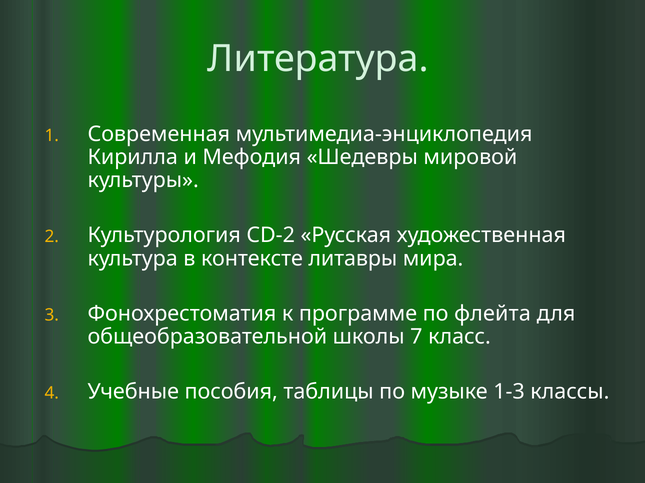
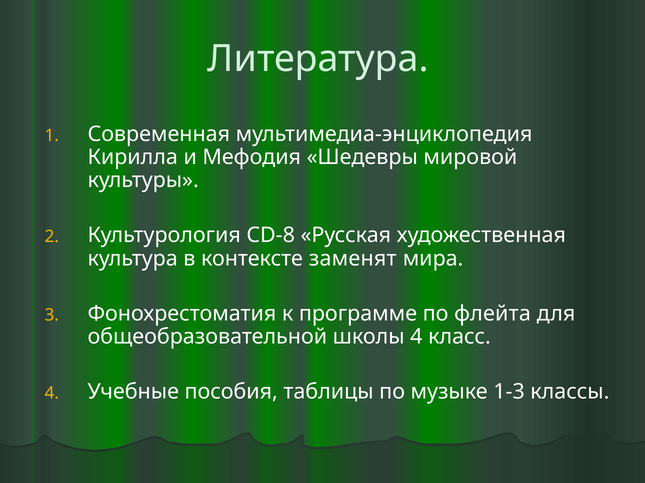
CD-2: CD-2 -> CD-8
литавры: литавры -> заменят
школы 7: 7 -> 4
